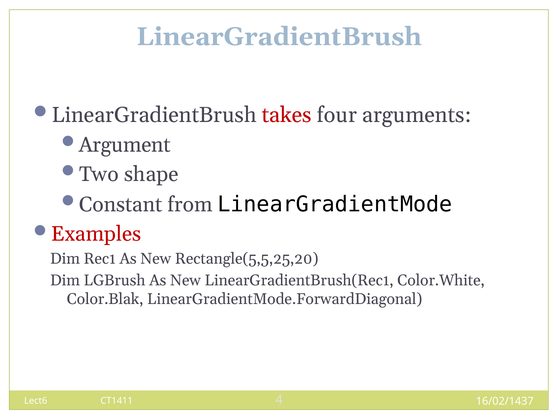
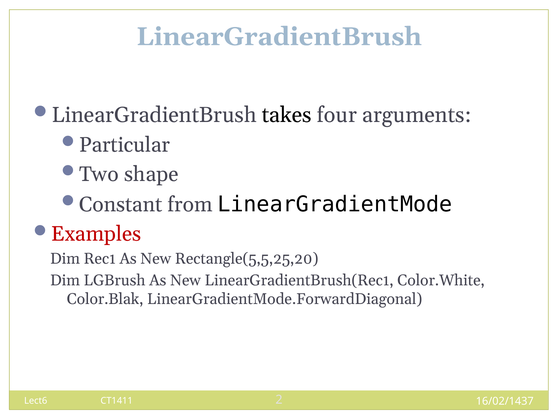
takes colour: red -> black
Argument: Argument -> Particular
4: 4 -> 2
